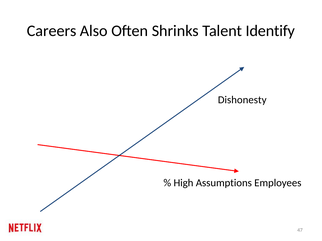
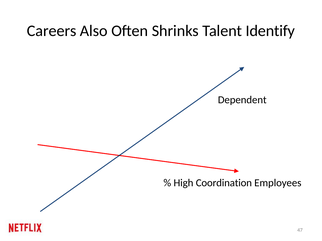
Dishonesty: Dishonesty -> Dependent
Assumptions: Assumptions -> Coordination
